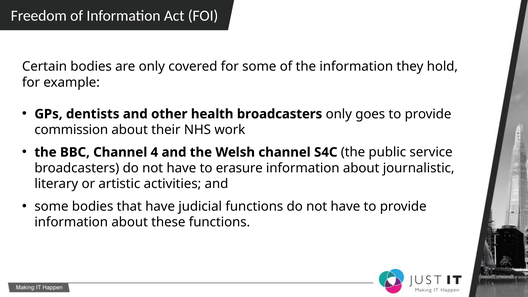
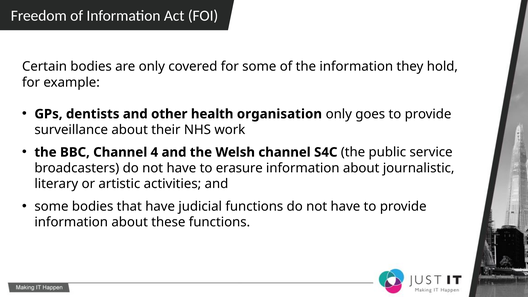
health broadcasters: broadcasters -> organisation
commission: commission -> surveillance
